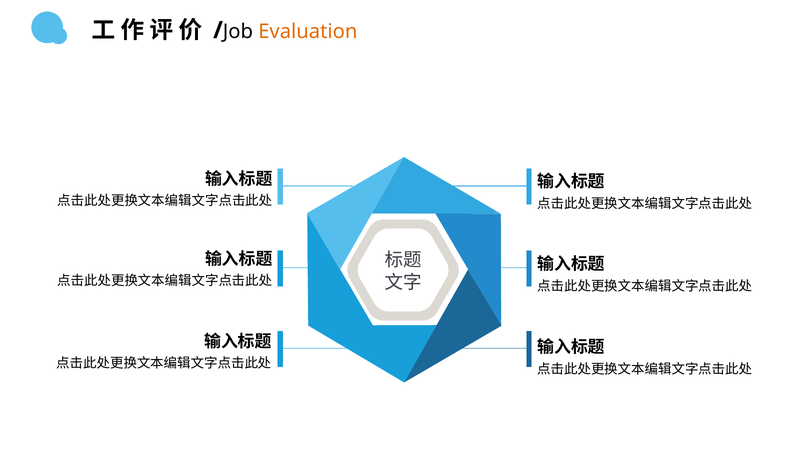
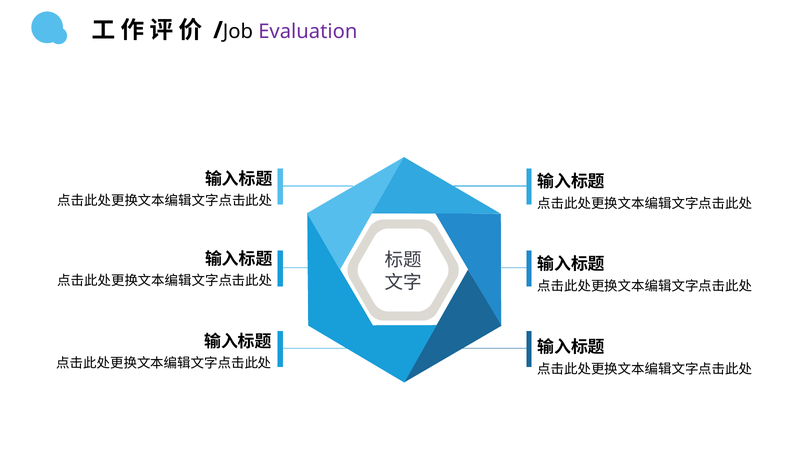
Evaluation colour: orange -> purple
